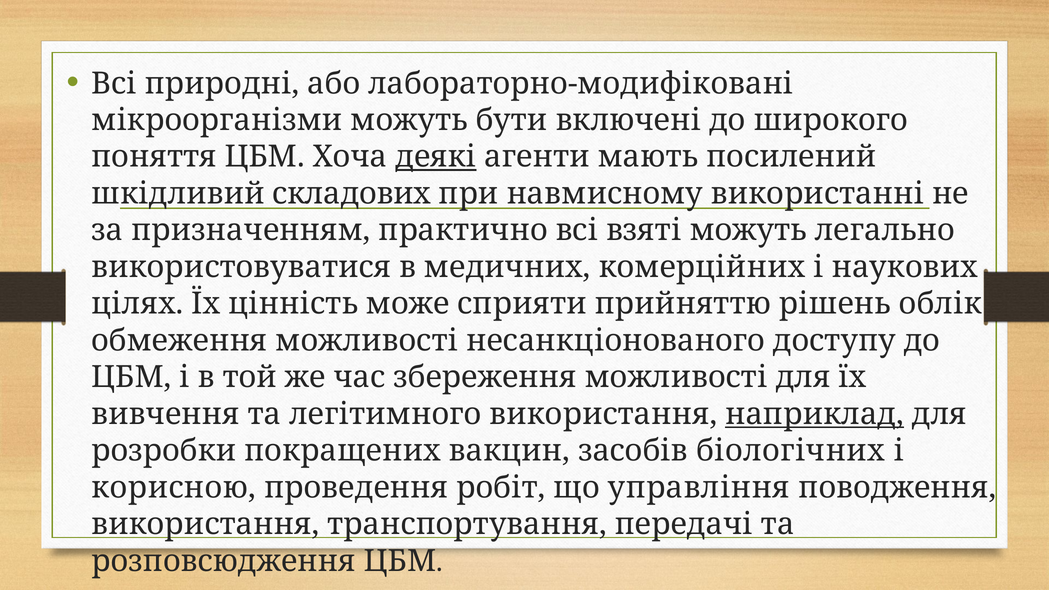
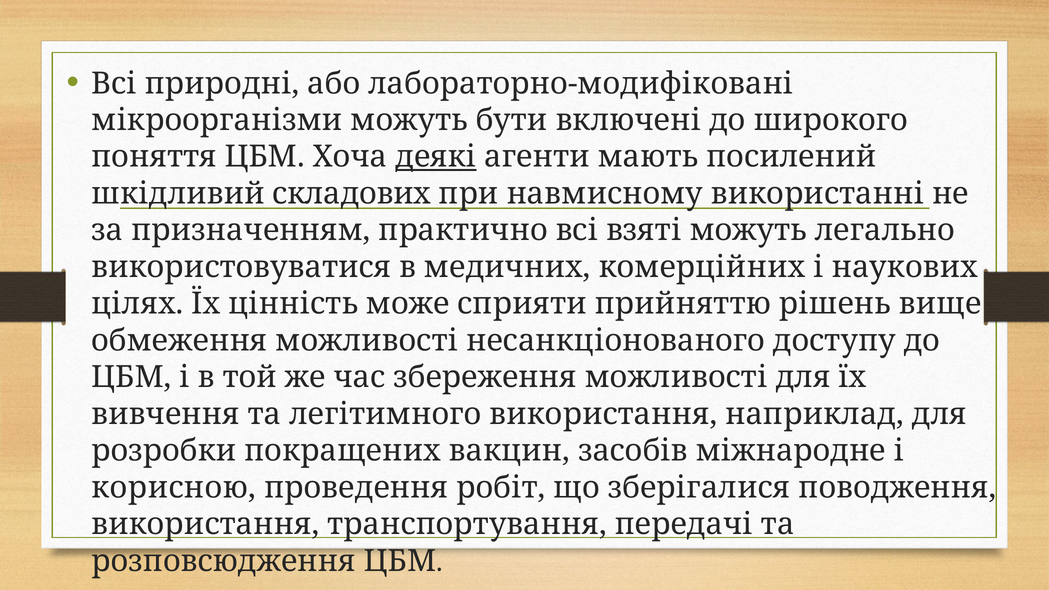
облік: облік -> вище
наприклад underline: present -> none
біологічних: біологічних -> міжнародне
управління: управління -> зберігалися
